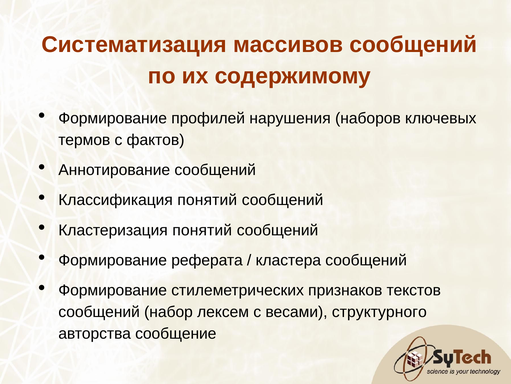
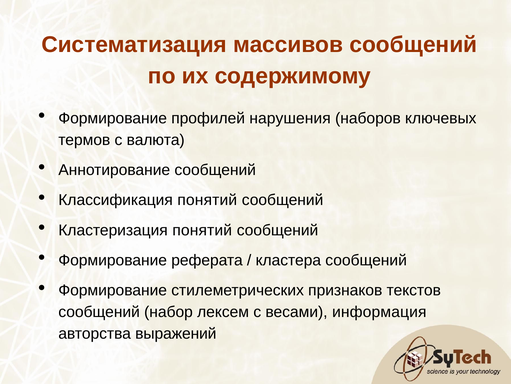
фактов: фактов -> валюта
структурного: структурного -> информация
сообщение: сообщение -> выражений
